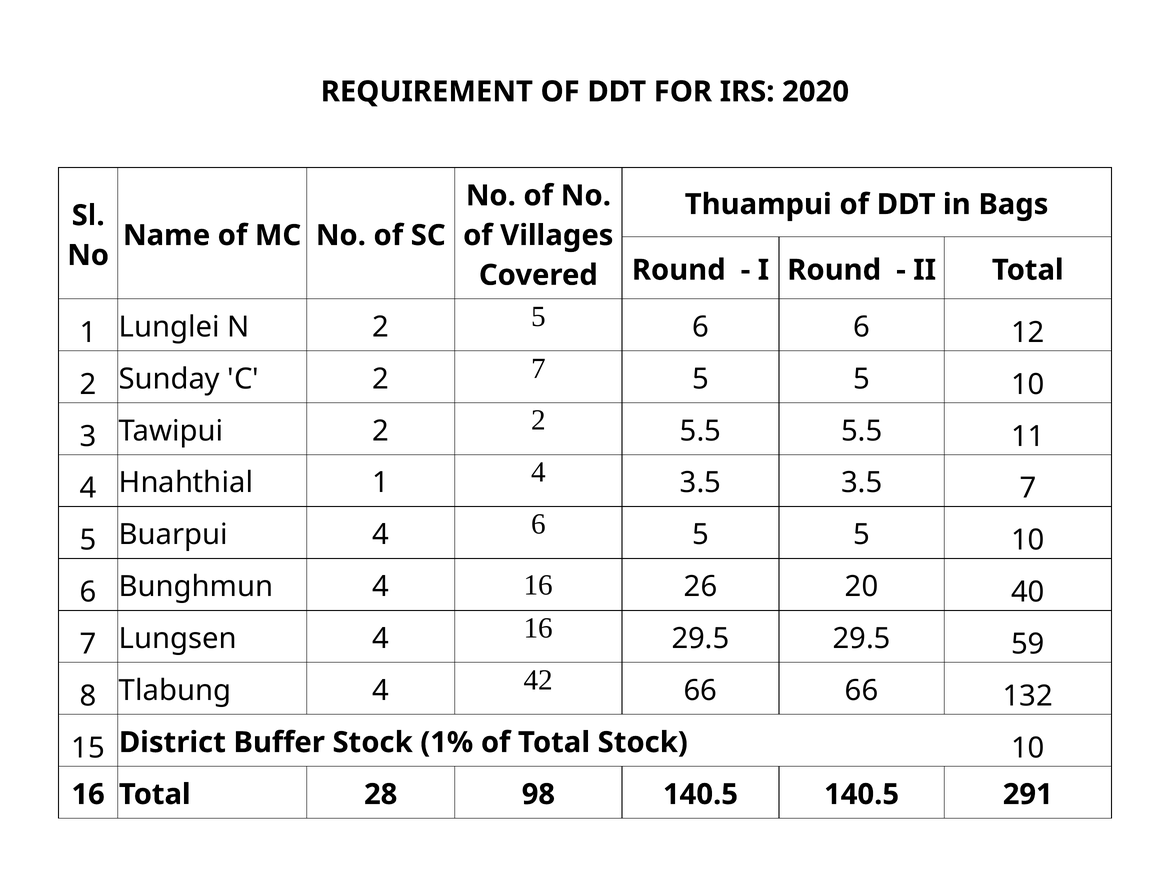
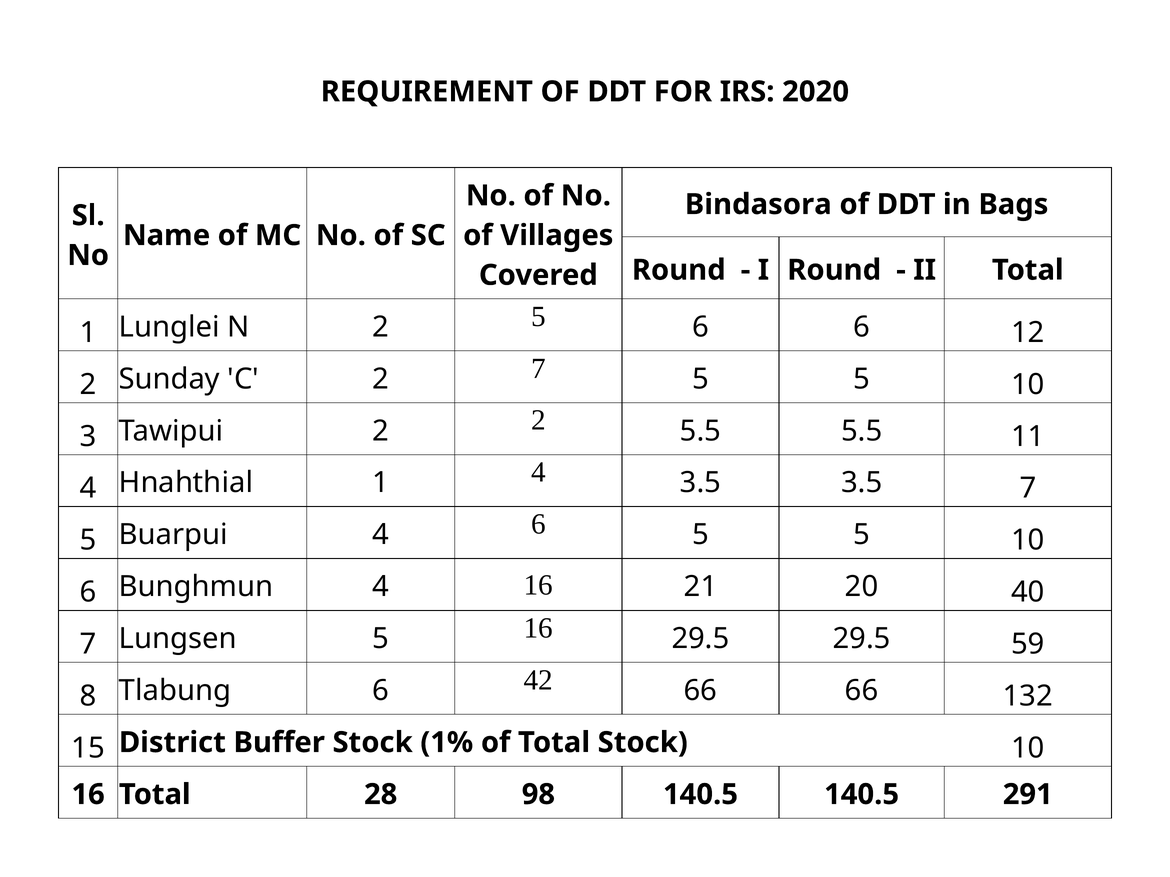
Thuampui: Thuampui -> Bindasora
26: 26 -> 21
Lungsen 4: 4 -> 5
Tlabung 4: 4 -> 6
